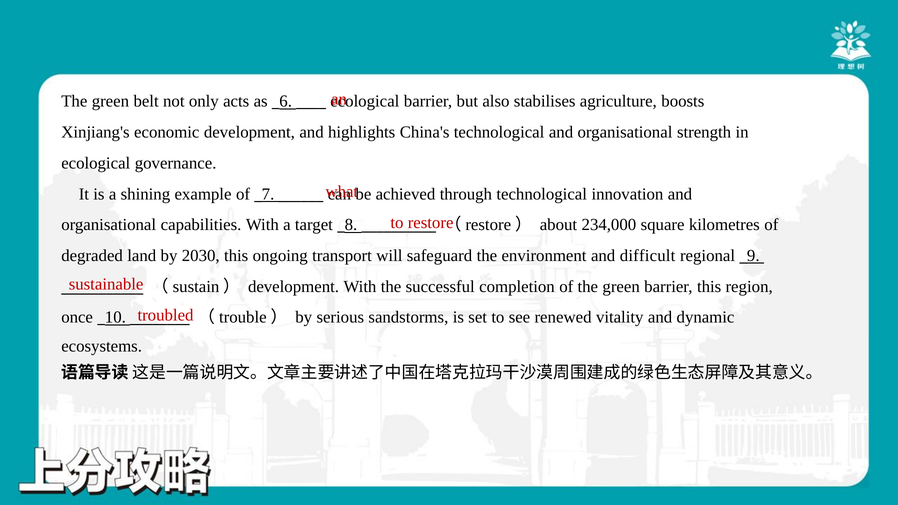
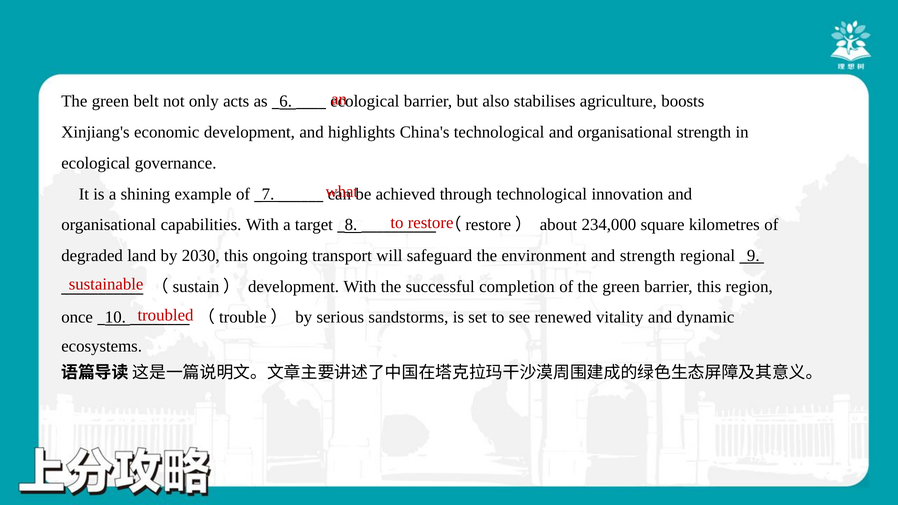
and difficult: difficult -> strength
